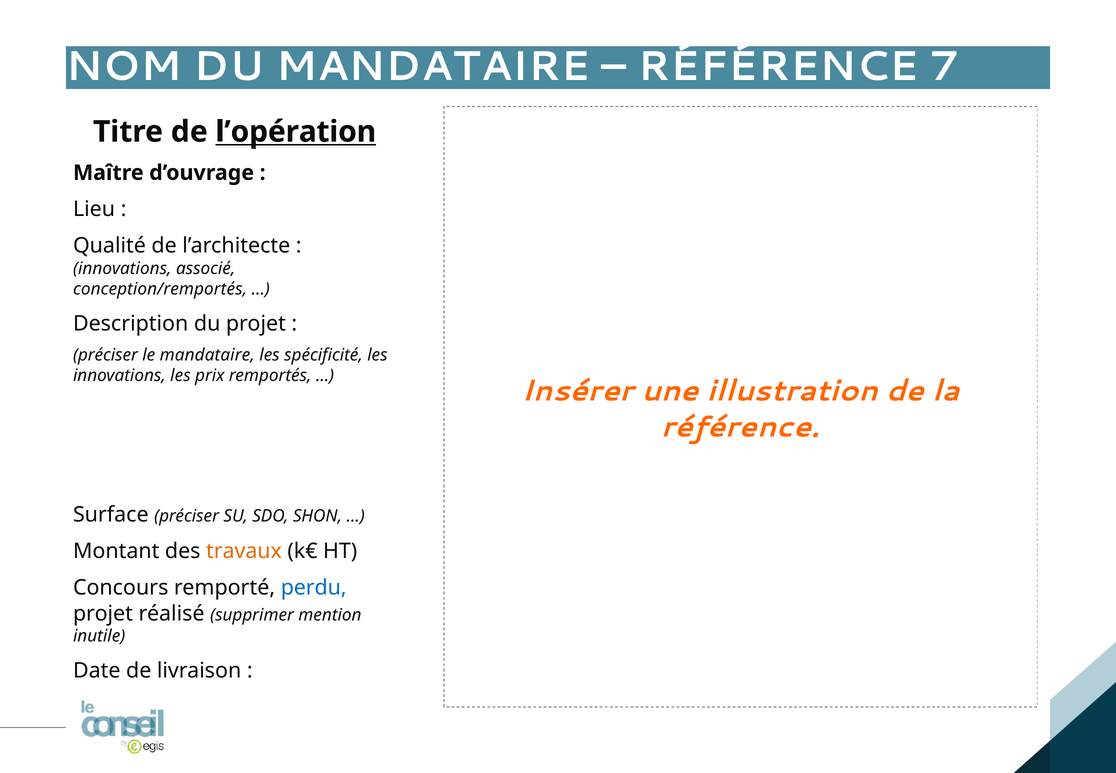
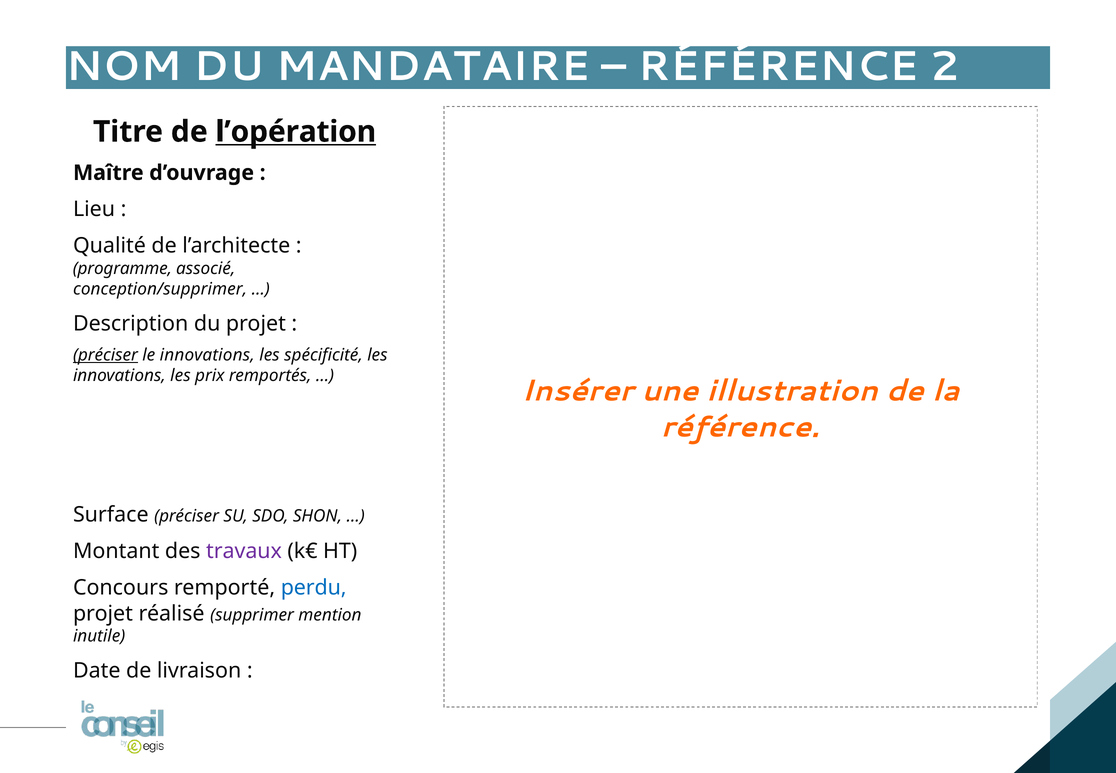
7: 7 -> 2
innovations at (122, 269): innovations -> programme
conception/remportés: conception/remportés -> conception/supprimer
préciser at (105, 355) underline: none -> present
le mandataire: mandataire -> innovations
travaux colour: orange -> purple
